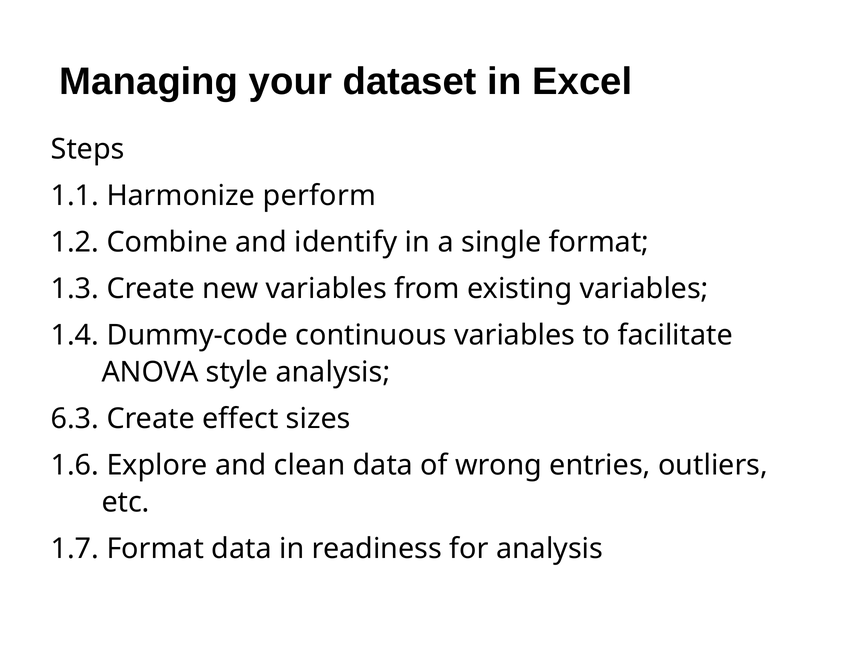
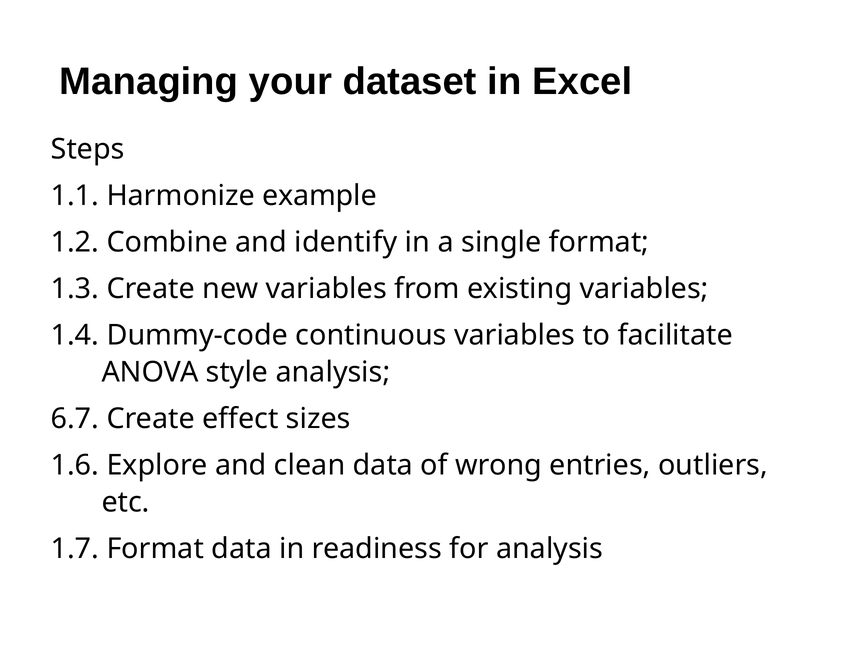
perform: perform -> example
6.3: 6.3 -> 6.7
